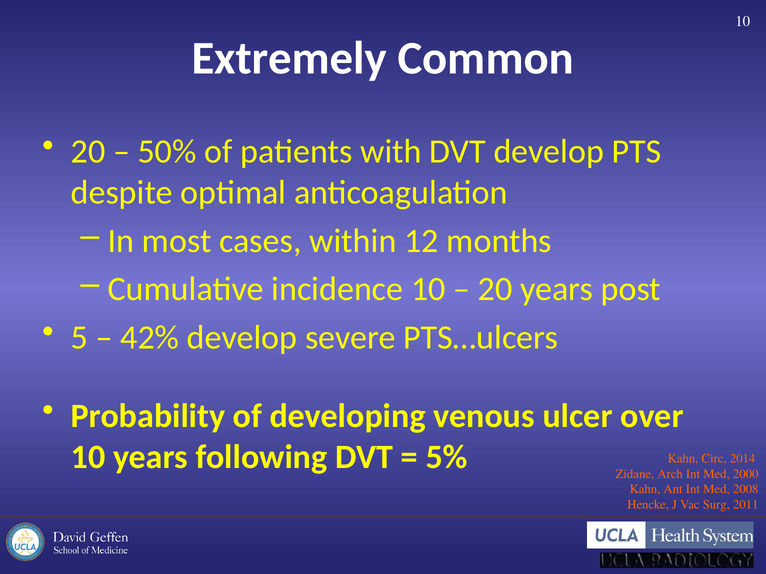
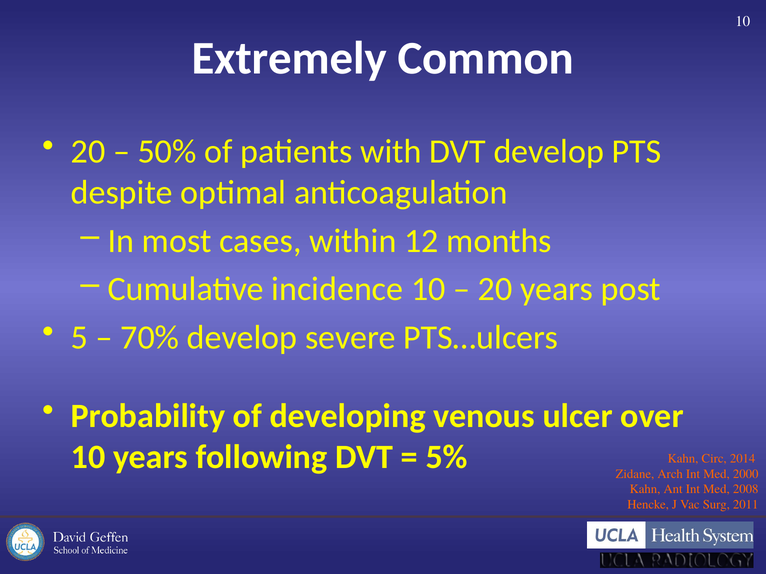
42%: 42% -> 70%
